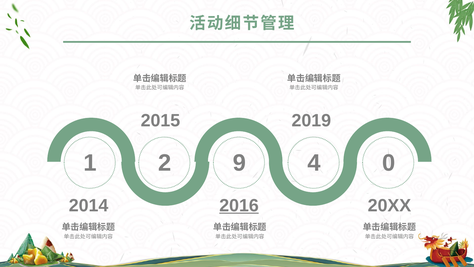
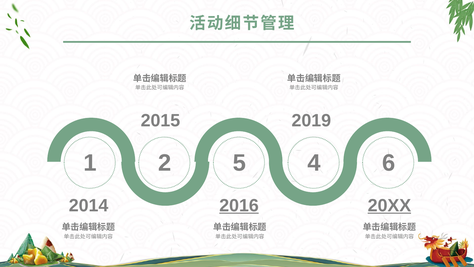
9: 9 -> 5
0: 0 -> 6
20XX underline: none -> present
